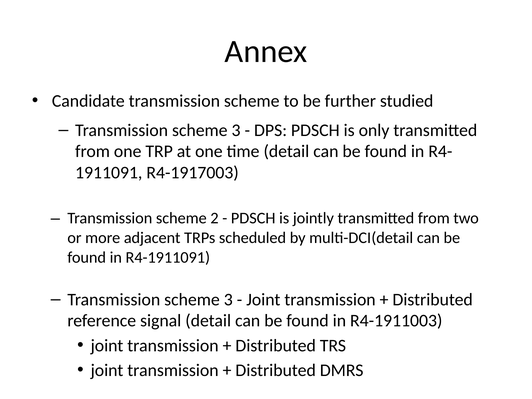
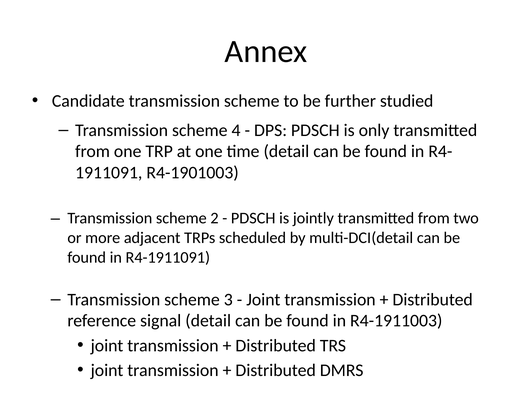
3 at (236, 130): 3 -> 4
R4-1917003: R4-1917003 -> R4-1901003
